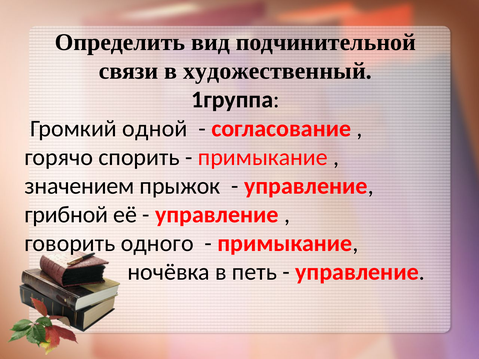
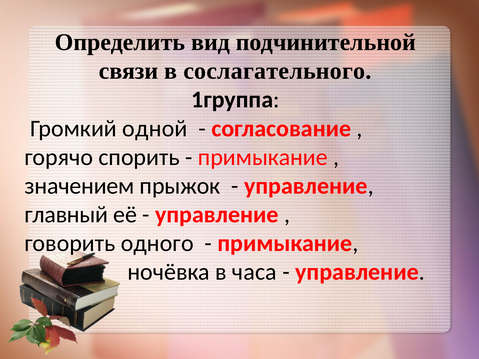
художественный: художественный -> сослагательного
грибной: грибной -> главный
петь: петь -> часа
